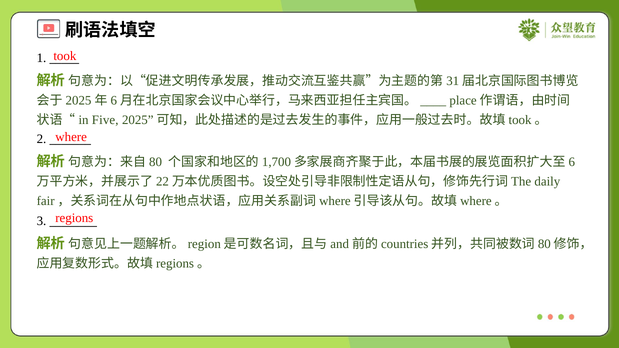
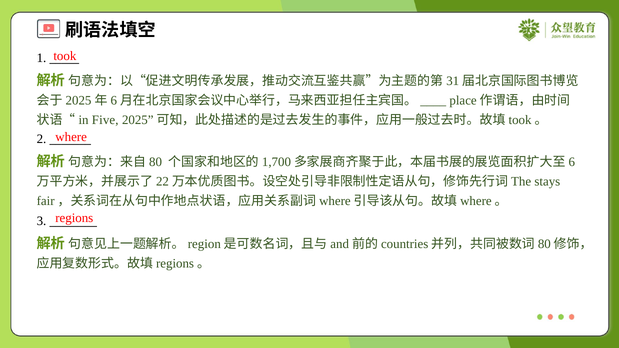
daily: daily -> stays
